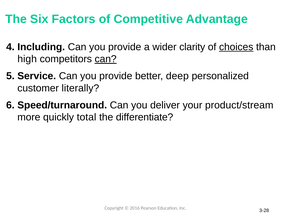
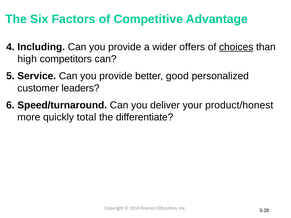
clarity: clarity -> offers
can at (106, 59) underline: present -> none
deep: deep -> good
literally: literally -> leaders
product/stream: product/stream -> product/honest
